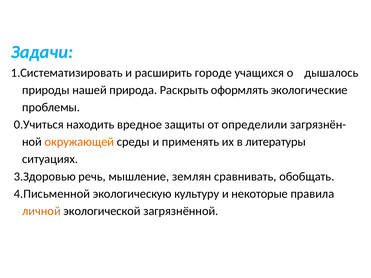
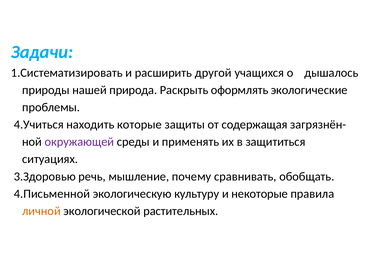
городе: городе -> другой
0.Учиться: 0.Учиться -> 4.Учиться
вредное: вредное -> которые
определили: определили -> содержащая
окружающей colour: orange -> purple
литературы: литературы -> защититься
землян: землян -> почему
загрязнённой: загрязнённой -> растительных
